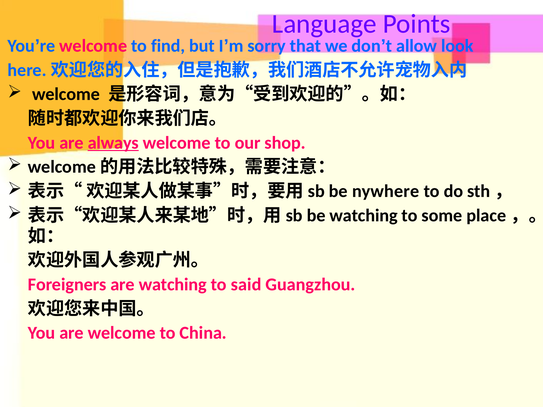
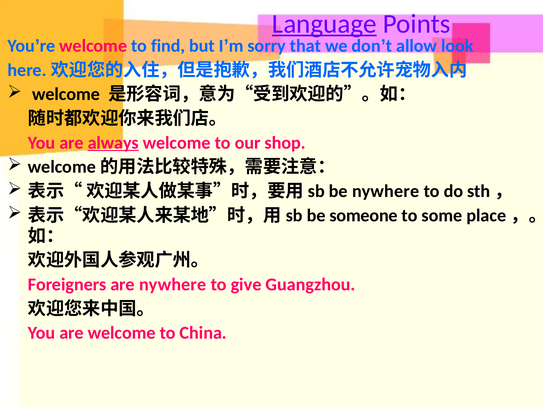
Language underline: none -> present
be watching: watching -> someone
are watching: watching -> nywhere
said: said -> give
